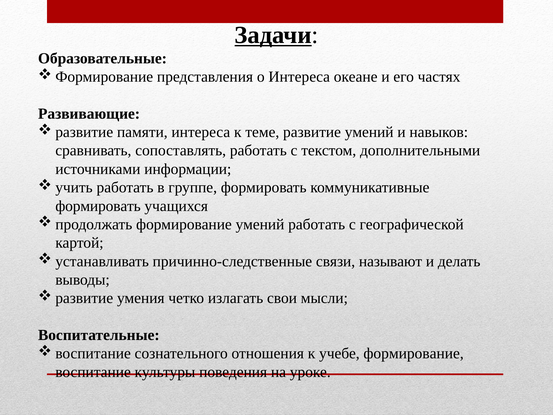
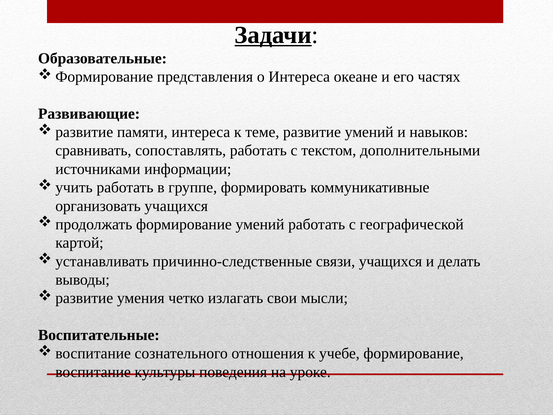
формировать at (98, 206): формировать -> организовать
связи называют: называют -> учащихся
